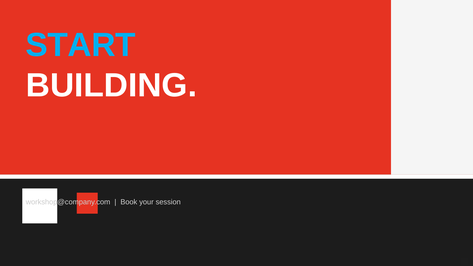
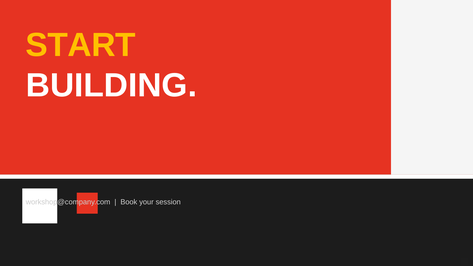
START colour: light blue -> yellow
